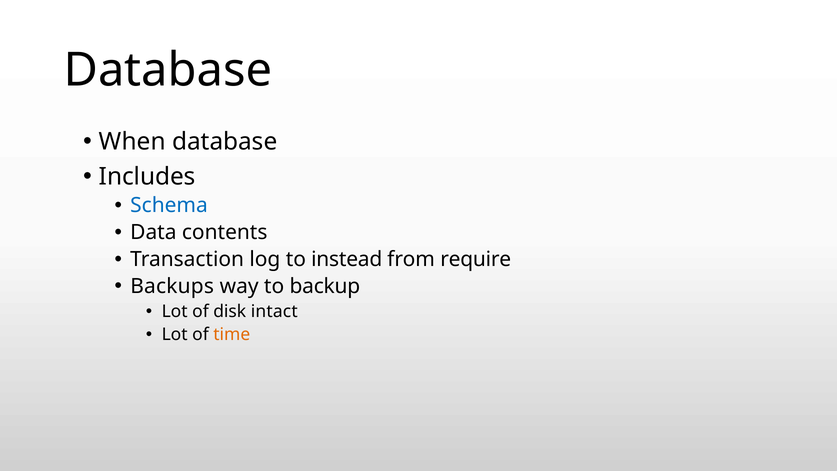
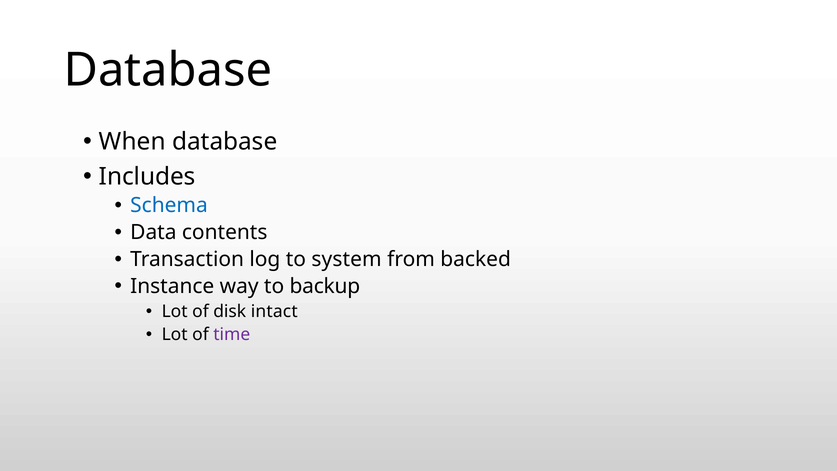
instead: instead -> system
require: require -> backed
Backups: Backups -> Instance
time colour: orange -> purple
